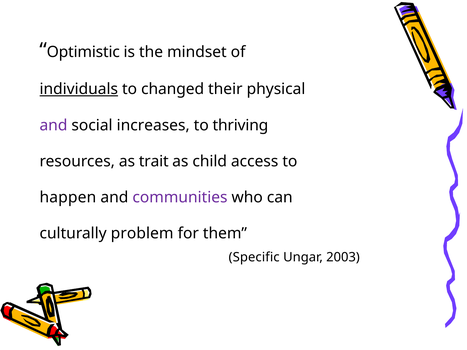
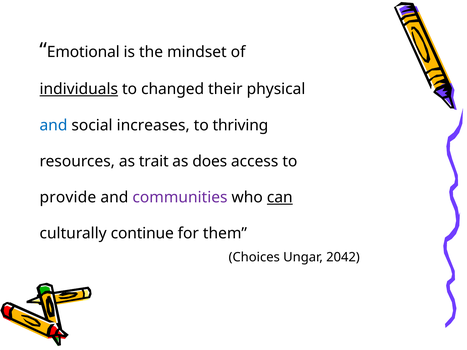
Optimistic: Optimistic -> Emotional
and at (53, 125) colour: purple -> blue
child: child -> does
happen: happen -> provide
can underline: none -> present
problem: problem -> continue
Specific: Specific -> Choices
2003: 2003 -> 2042
